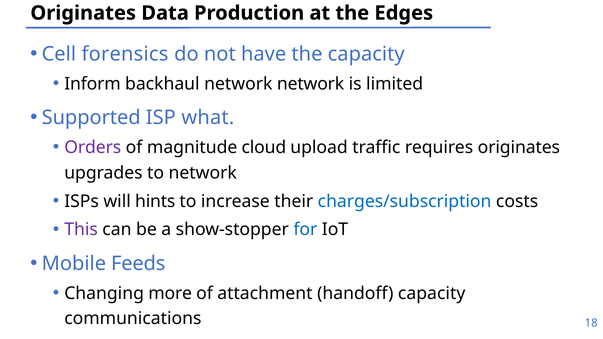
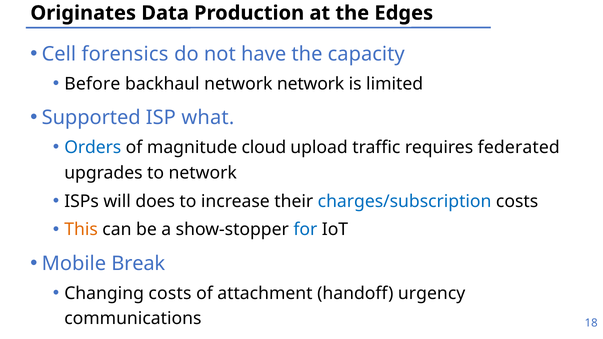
Inform: Inform -> Before
Orders colour: purple -> blue
requires originates: originates -> federated
hints: hints -> does
This colour: purple -> orange
Feeds: Feeds -> Break
Changing more: more -> costs
handoff capacity: capacity -> urgency
